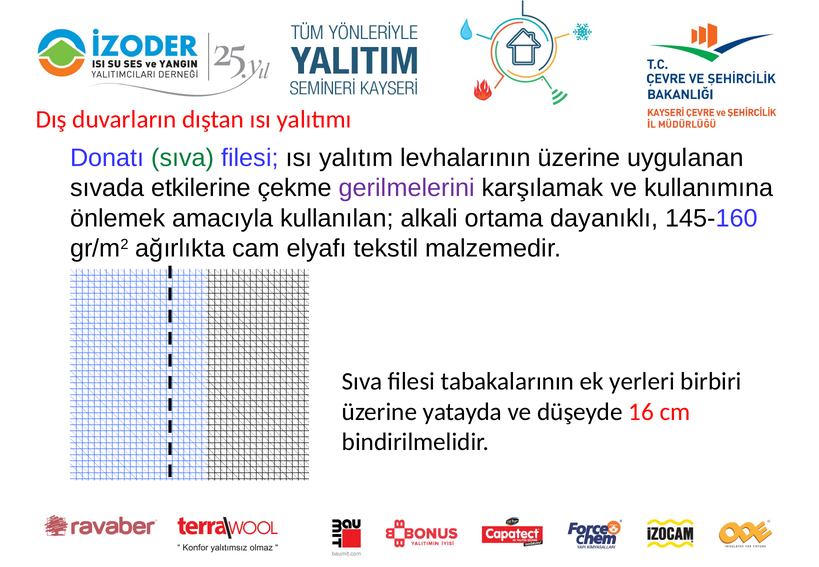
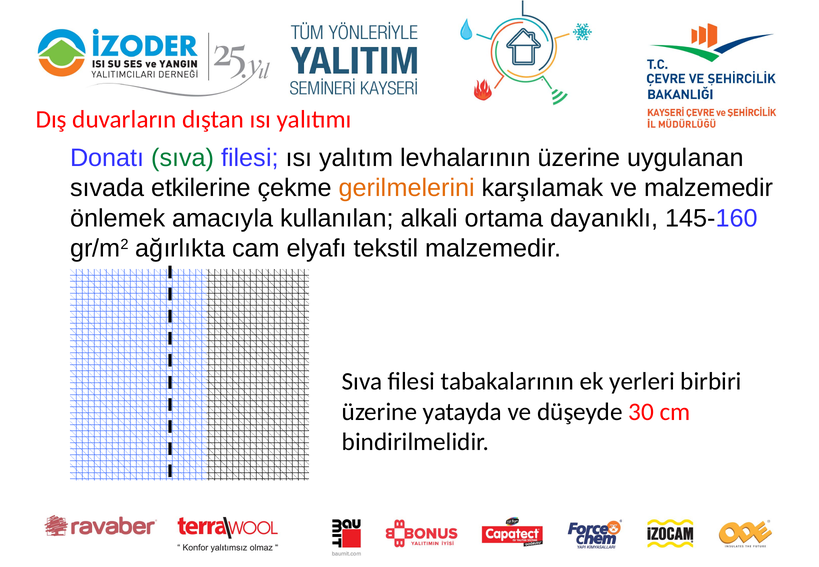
gerilmelerini colour: purple -> orange
ve kullanımına: kullanımına -> malzemedir
16: 16 -> 30
